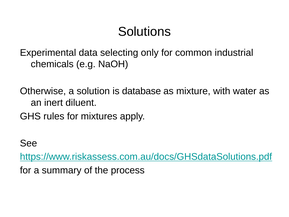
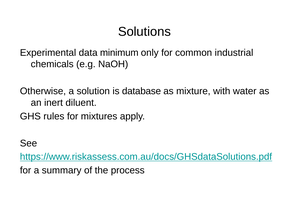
selecting: selecting -> minimum
